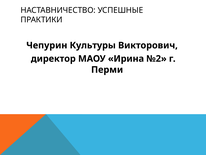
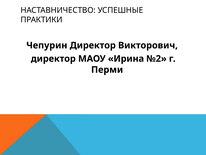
Чепурин Культуры: Культуры -> Директор
